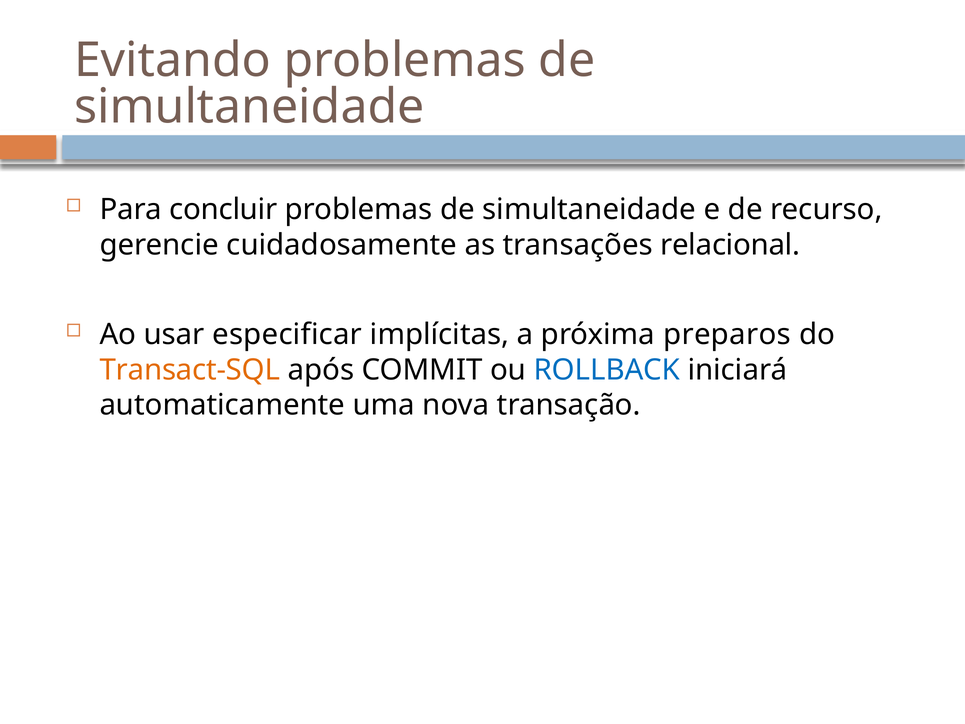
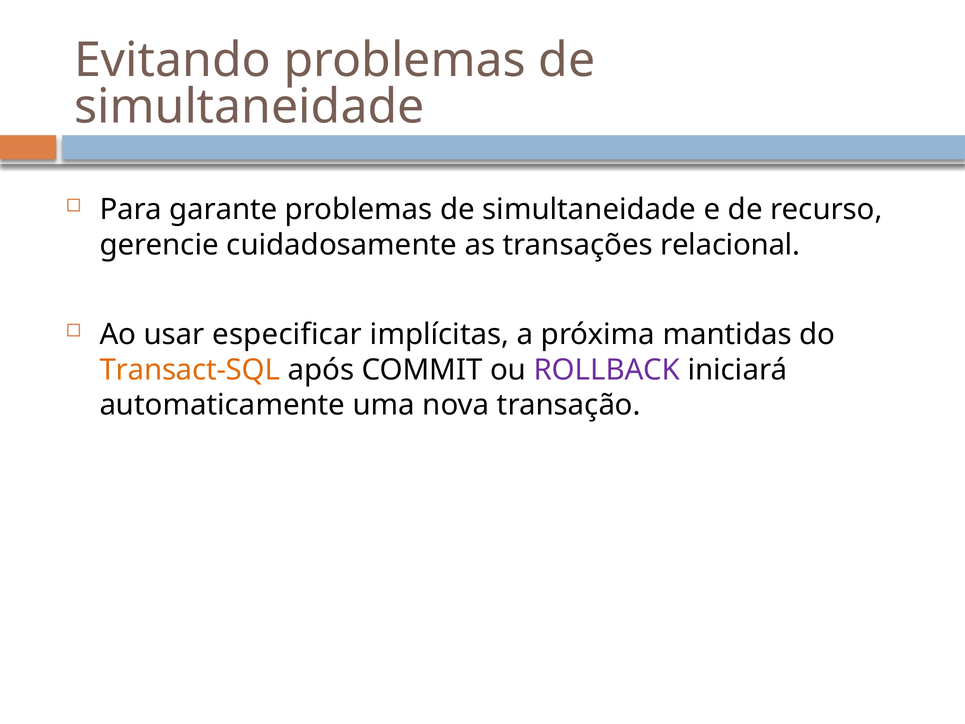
concluir: concluir -> garante
preparos: preparos -> mantidas
ROLLBACK colour: blue -> purple
